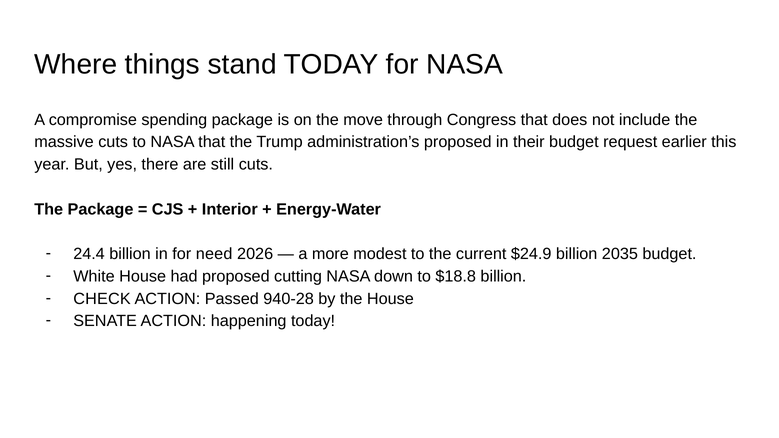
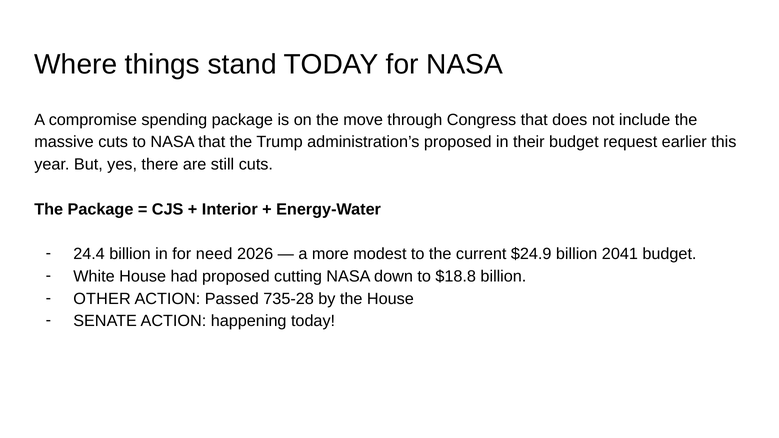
2035: 2035 -> 2041
CHECK: CHECK -> OTHER
940-28: 940-28 -> 735-28
